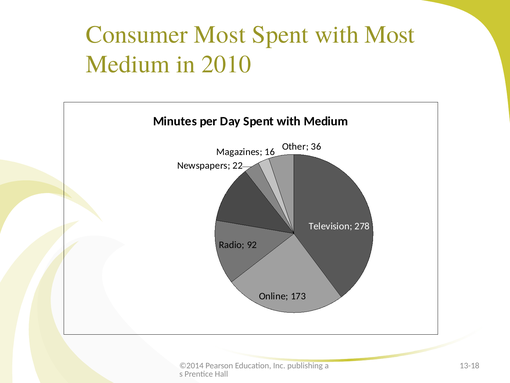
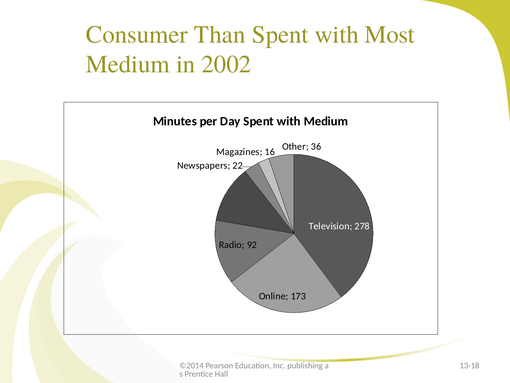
Consumer Most: Most -> Than
2010: 2010 -> 2002
